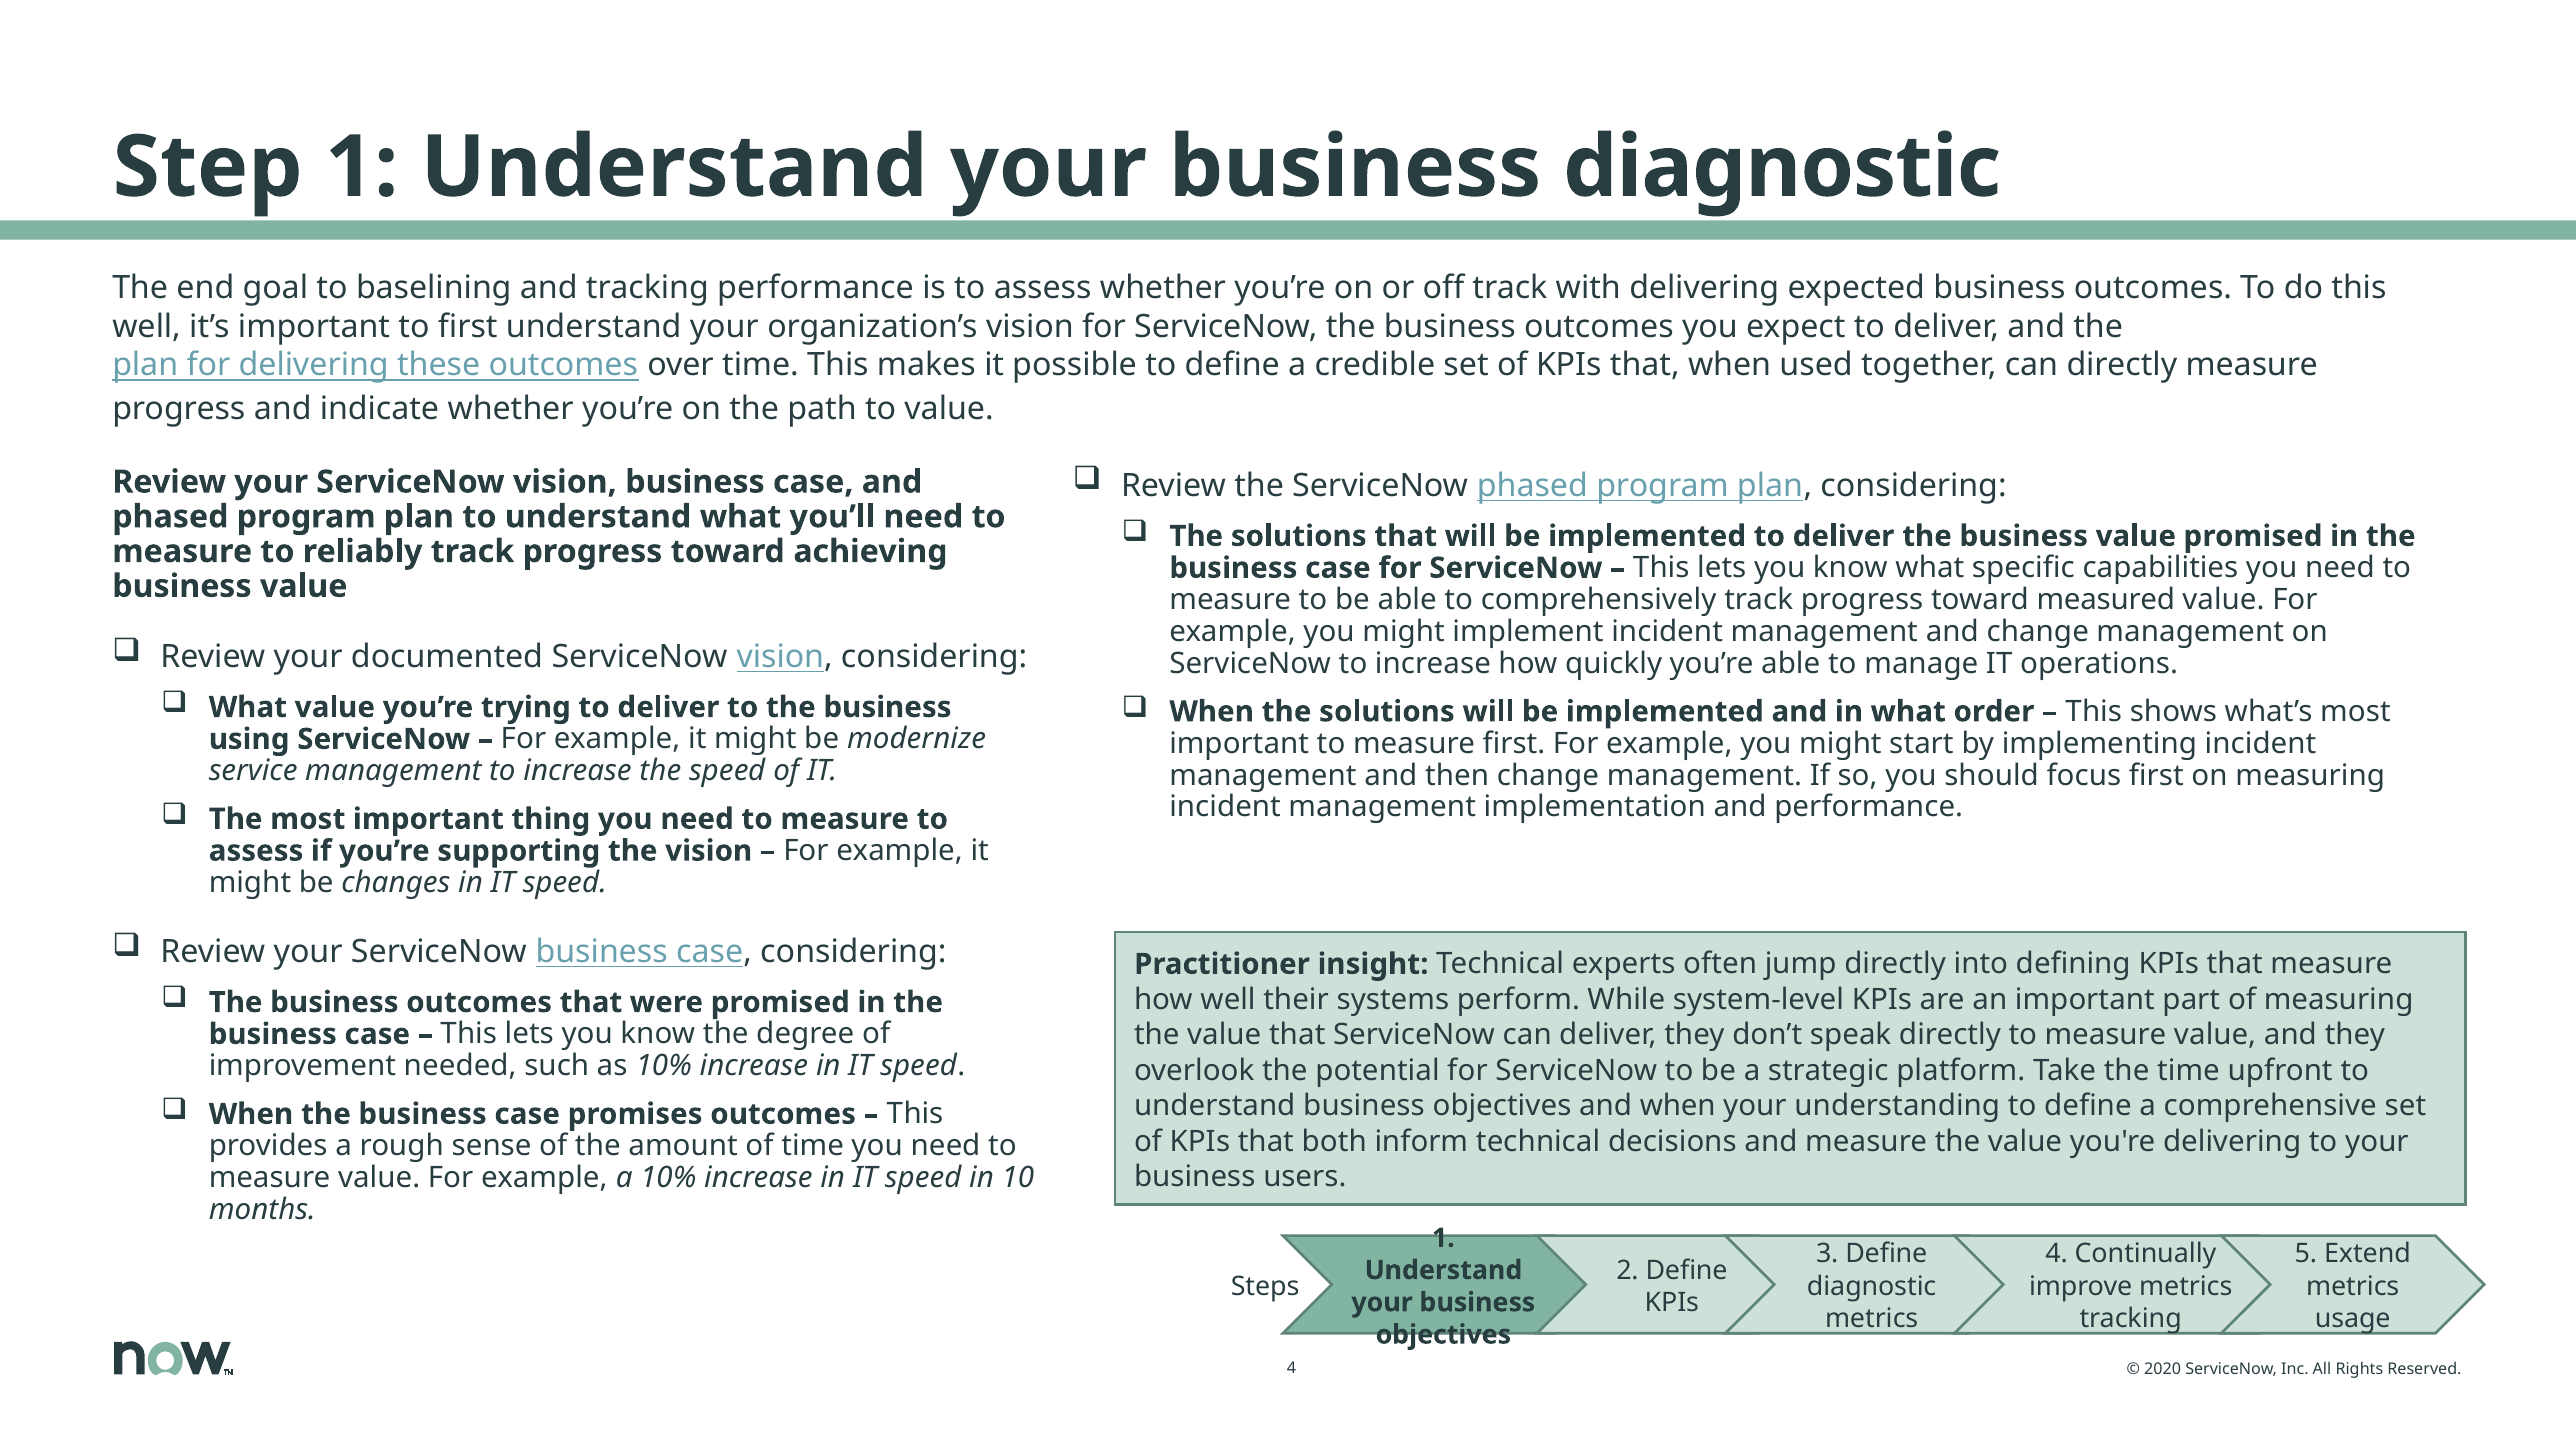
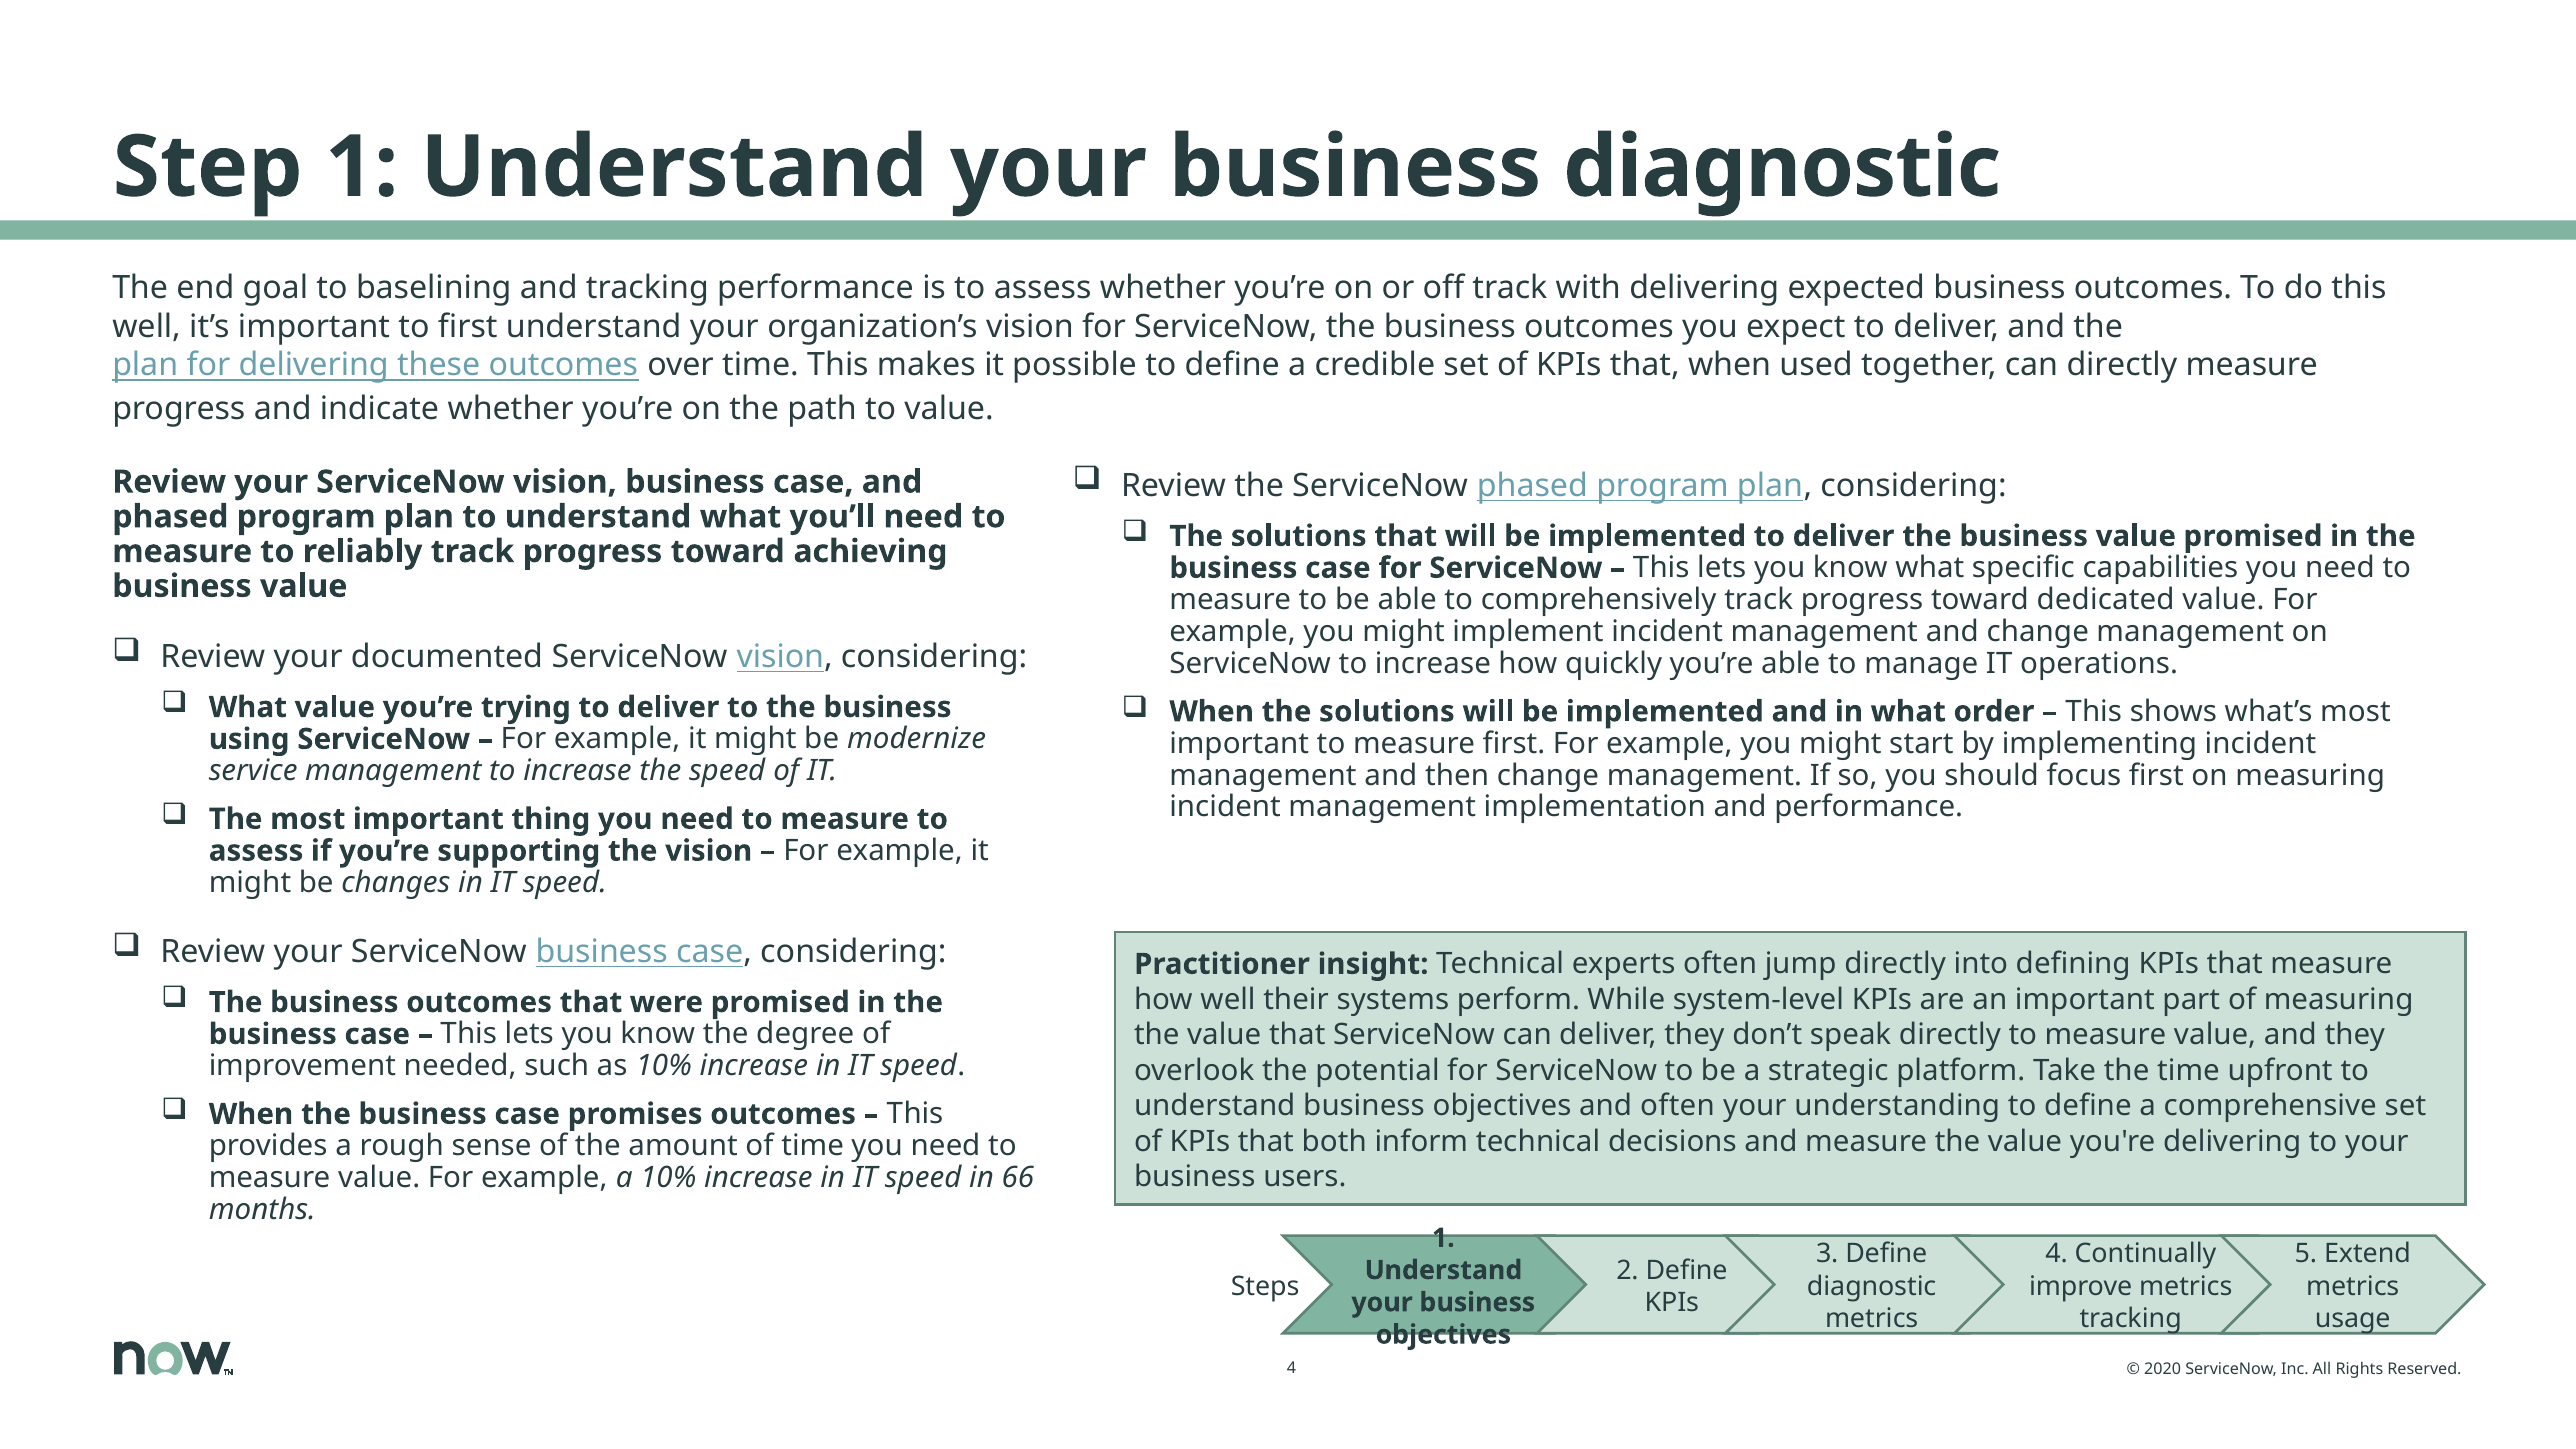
measured: measured -> dedicated
and when: when -> often
10: 10 -> 66
